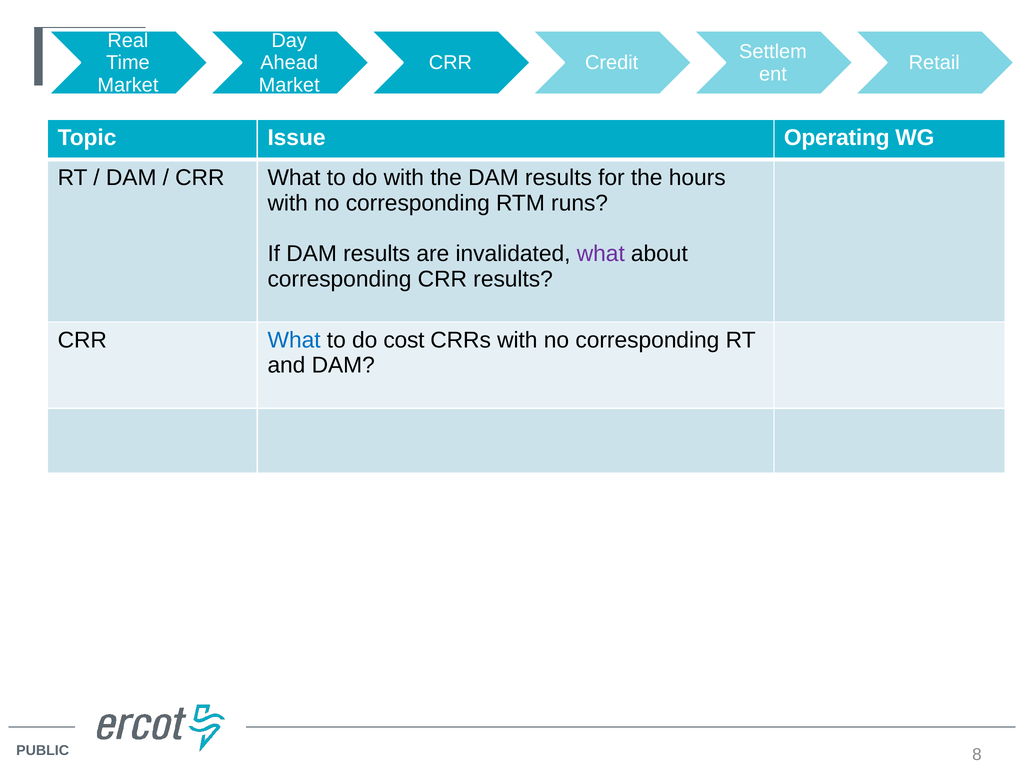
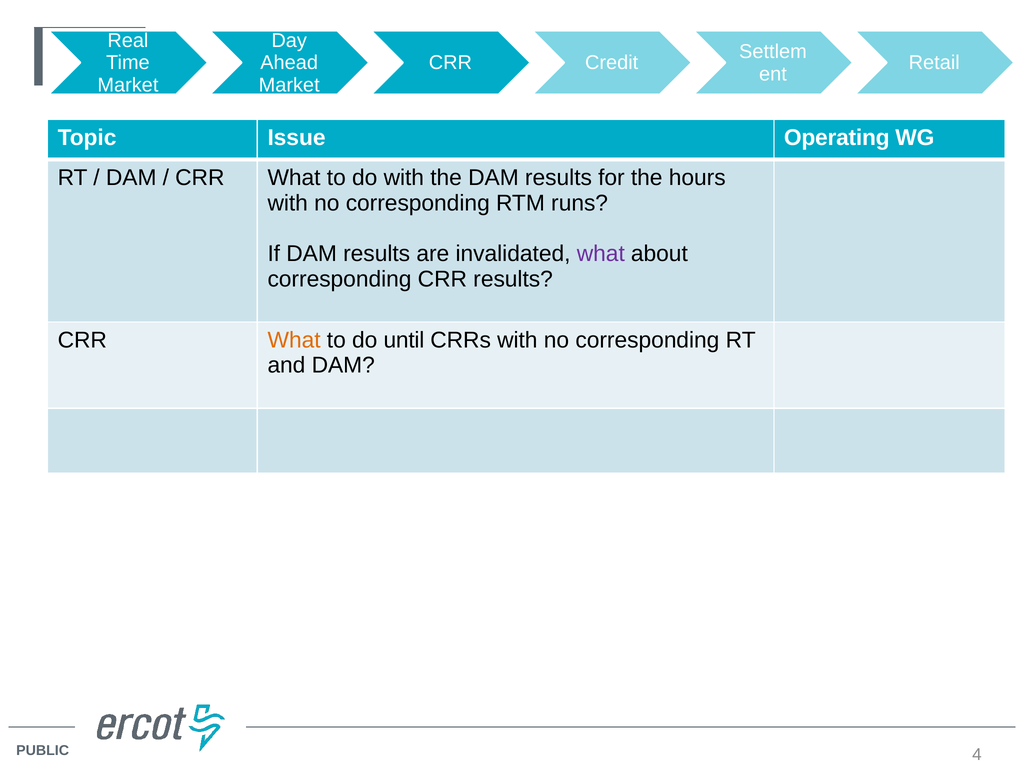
What at (294, 340) colour: blue -> orange
cost: cost -> until
8: 8 -> 4
